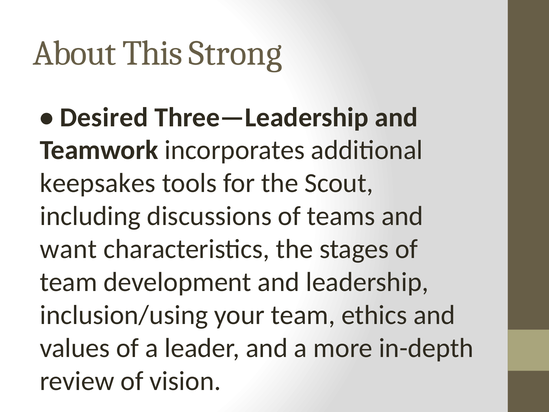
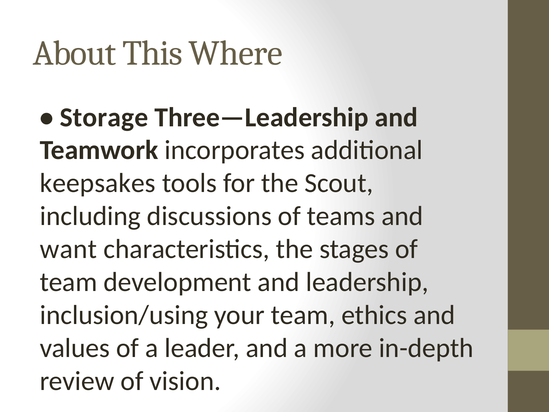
Strong: Strong -> Where
Desired: Desired -> Storage
